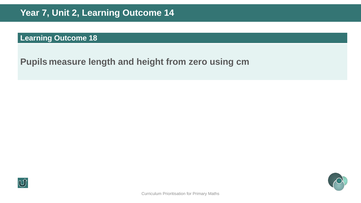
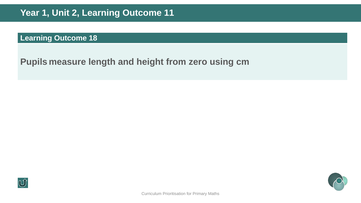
7: 7 -> 1
14: 14 -> 11
